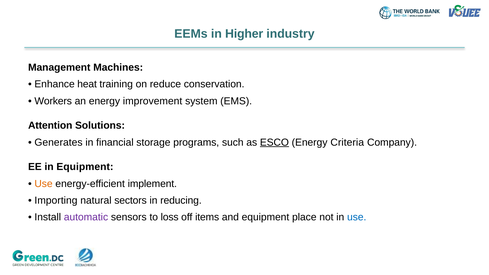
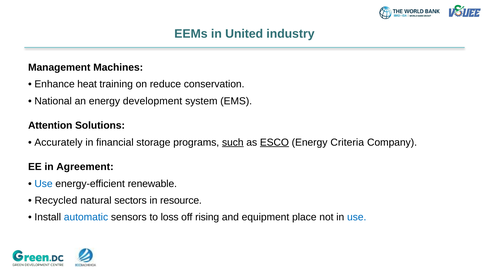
Higher: Higher -> United
Workers: Workers -> National
improvement: improvement -> development
Generates: Generates -> Accurately
such underline: none -> present
in Equipment: Equipment -> Agreement
Use at (44, 184) colour: orange -> blue
implement: implement -> renewable
Importing: Importing -> Recycled
reducing: reducing -> resource
automatic colour: purple -> blue
items: items -> rising
